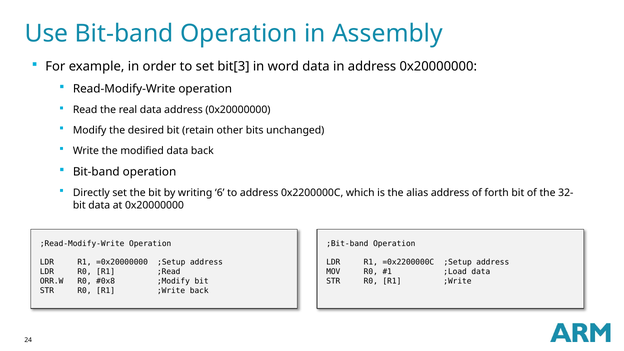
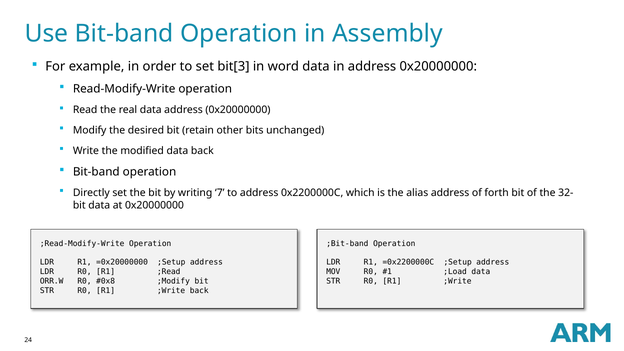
6: 6 -> 7
